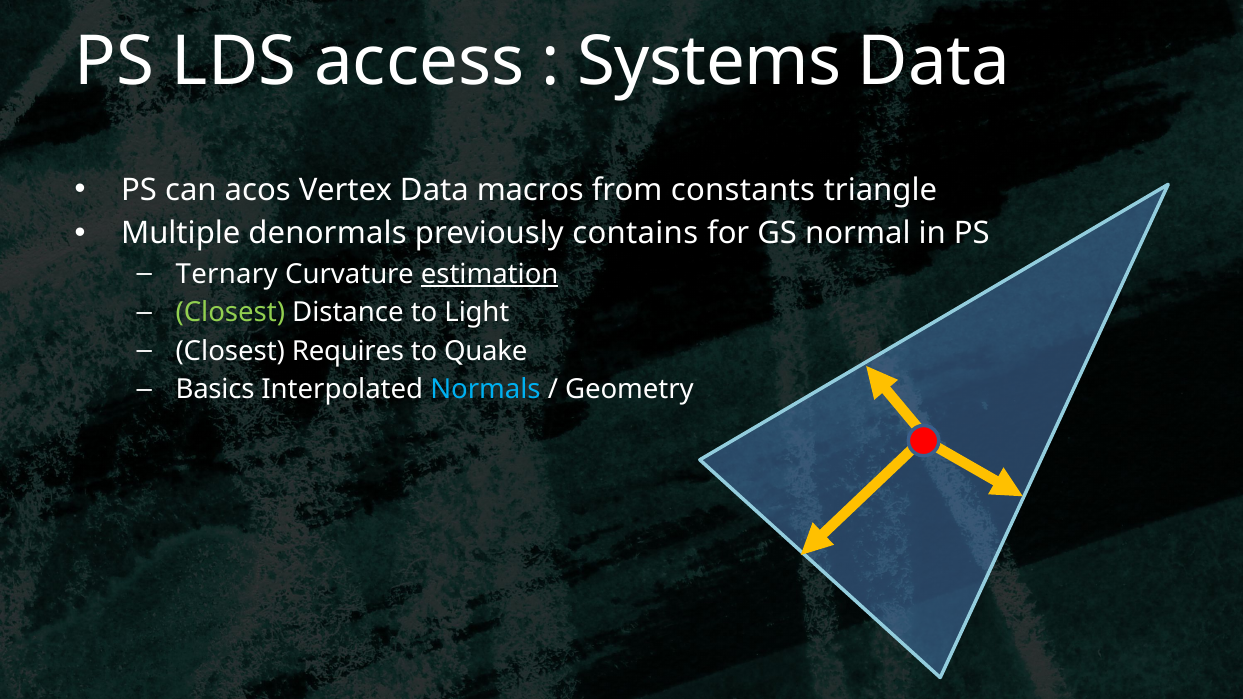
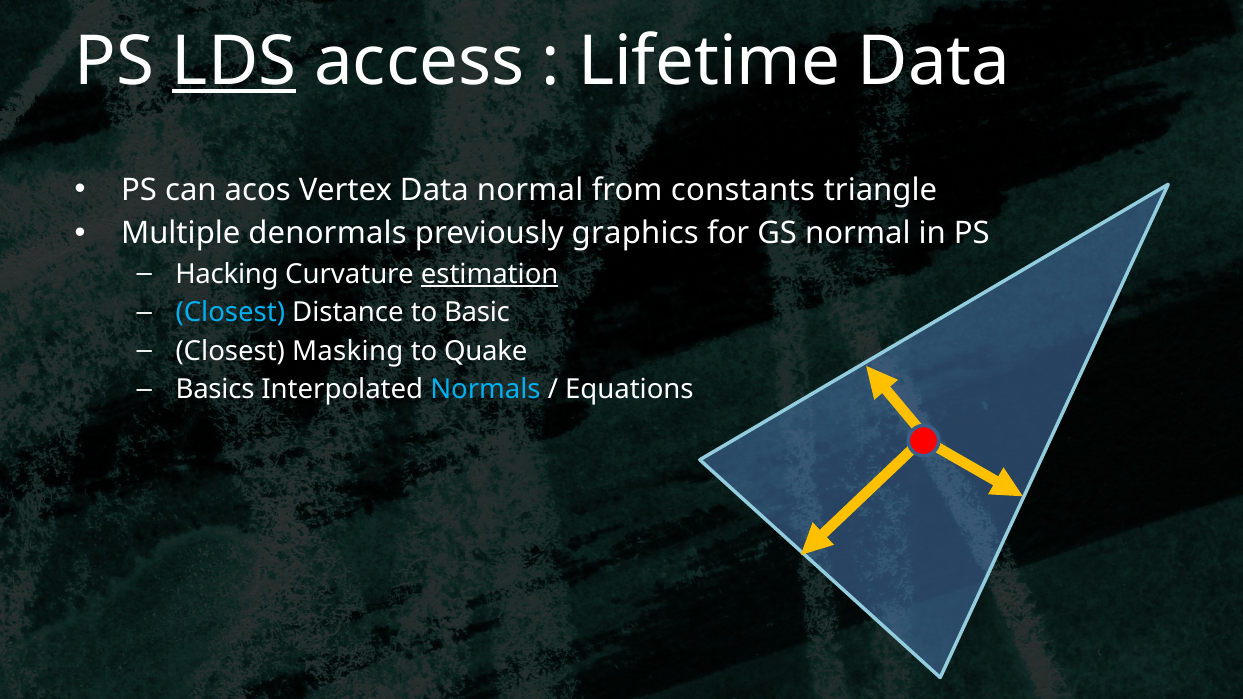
LDS underline: none -> present
Systems: Systems -> Lifetime
Data macros: macros -> normal
contains: contains -> graphics
Ternary: Ternary -> Hacking
Closest at (230, 313) colour: light green -> light blue
Light: Light -> Basic
Requires: Requires -> Masking
Geometry: Geometry -> Equations
